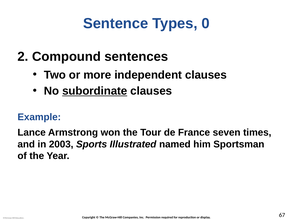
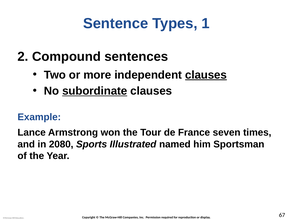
0: 0 -> 1
clauses at (206, 75) underline: none -> present
2003: 2003 -> 2080
